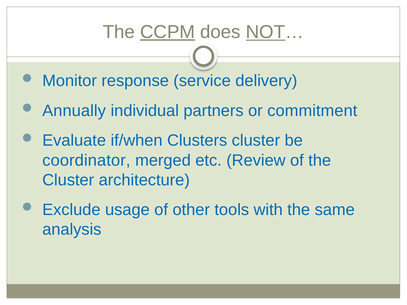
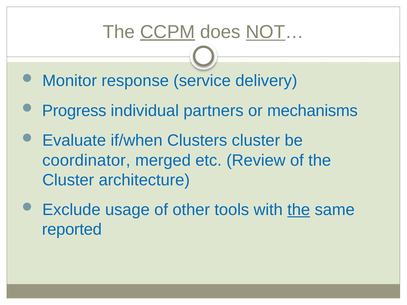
Annually: Annually -> Progress
commitment: commitment -> mechanisms
the at (299, 210) underline: none -> present
analysis: analysis -> reported
